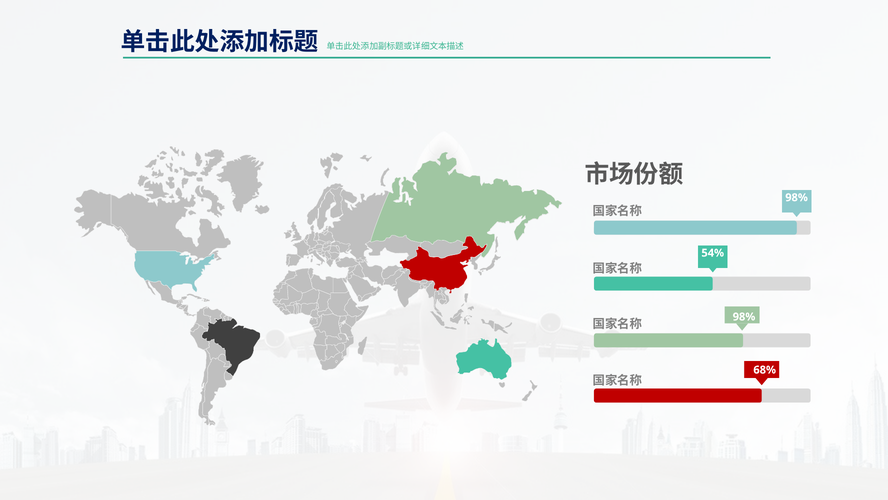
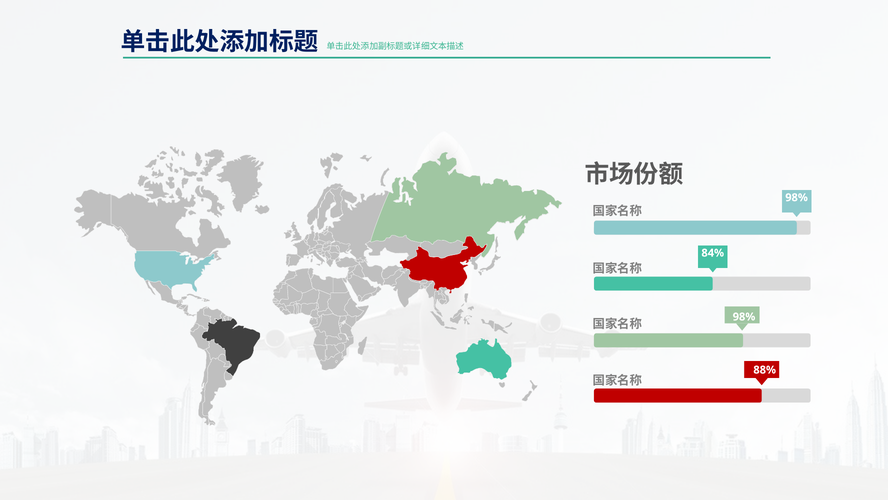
54%: 54% -> 84%
68%: 68% -> 88%
